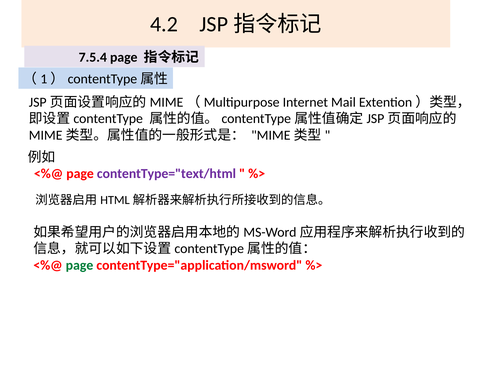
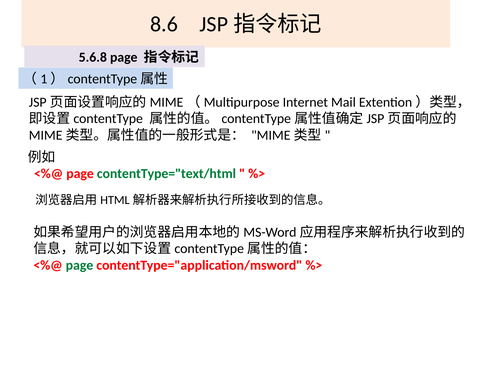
4.2: 4.2 -> 8.6
7.5.4: 7.5.4 -> 5.6.8
contentType="text/html colour: purple -> green
